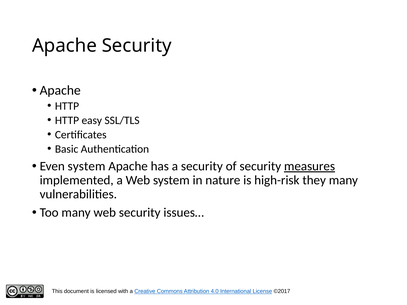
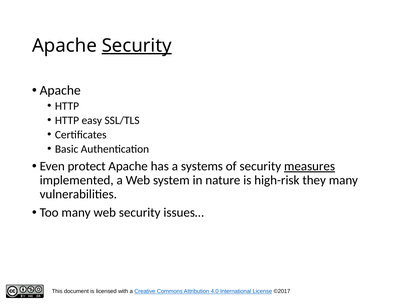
Security at (137, 46) underline: none -> present
Even system: system -> protect
a security: security -> systems
